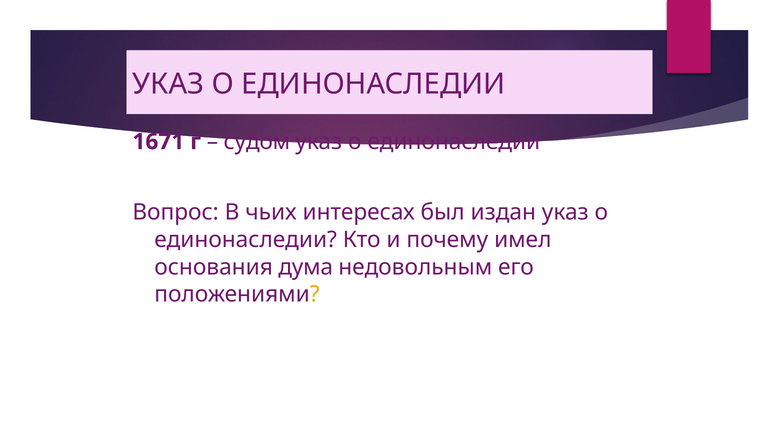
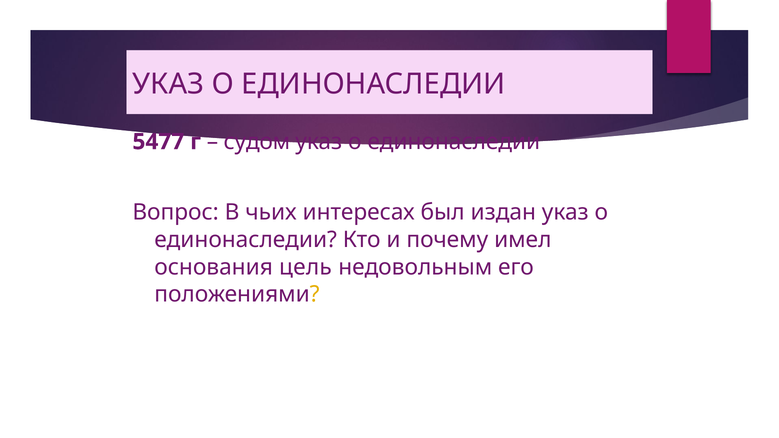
1671: 1671 -> 5477
дума: дума -> цель
